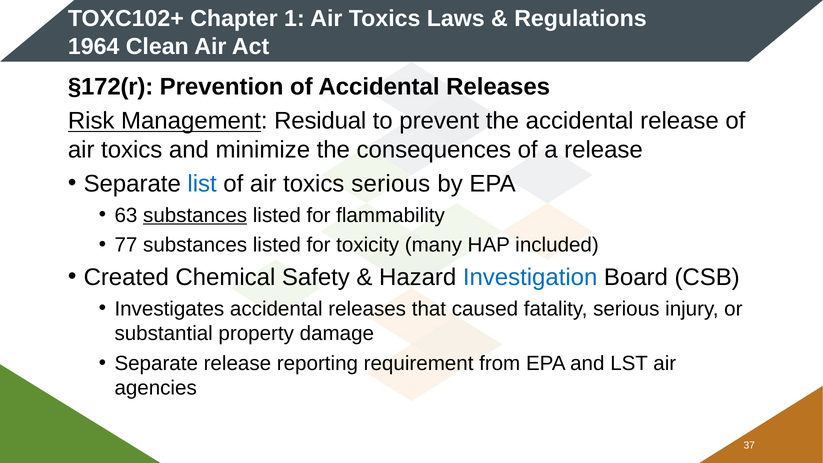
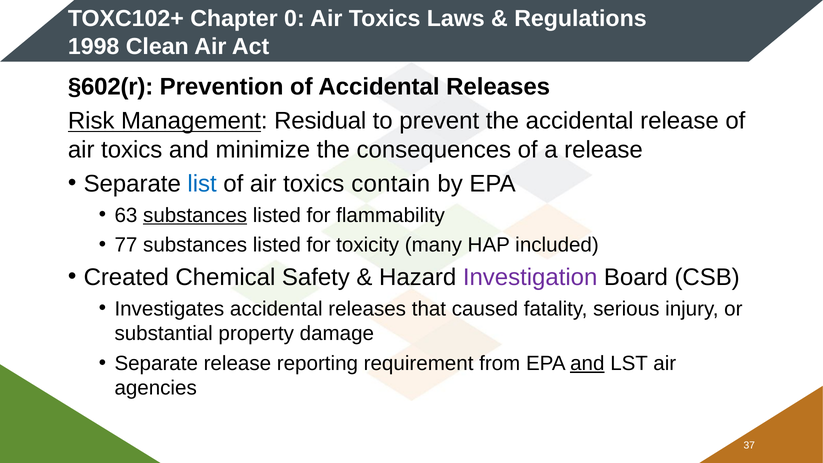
1: 1 -> 0
1964: 1964 -> 1998
§172(r: §172(r -> §602(r
toxics serious: serious -> contain
Investigation colour: blue -> purple
and at (587, 363) underline: none -> present
